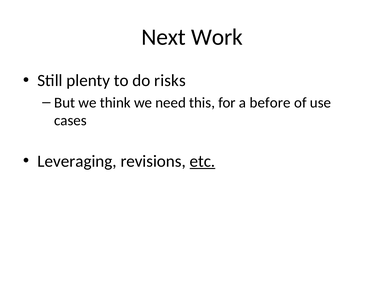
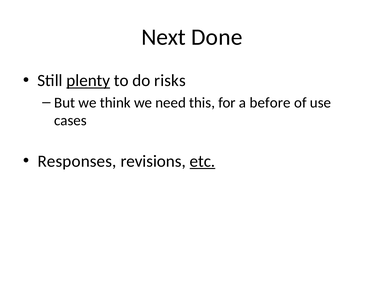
Work: Work -> Done
plenty underline: none -> present
Leveraging: Leveraging -> Responses
